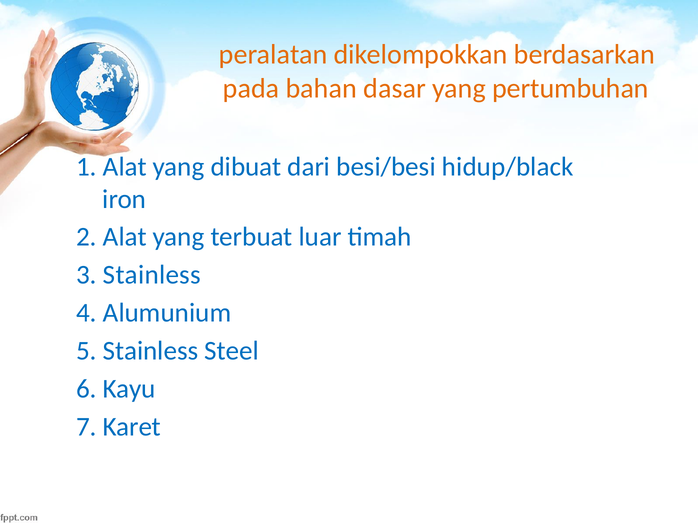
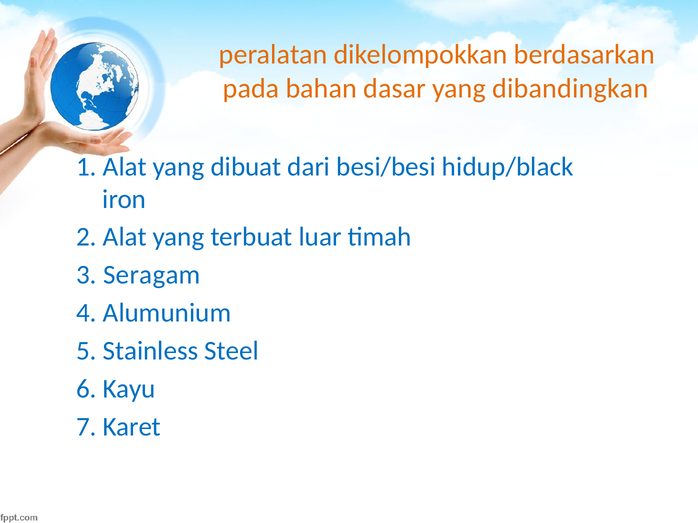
pertumbuhan: pertumbuhan -> dibandingkan
3 Stainless: Stainless -> Seragam
